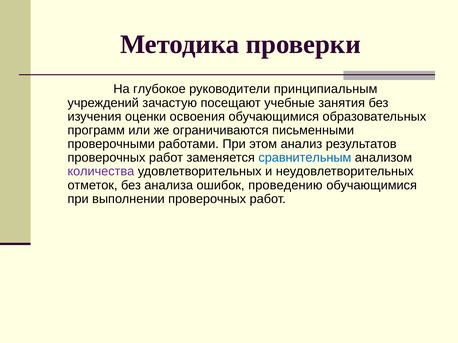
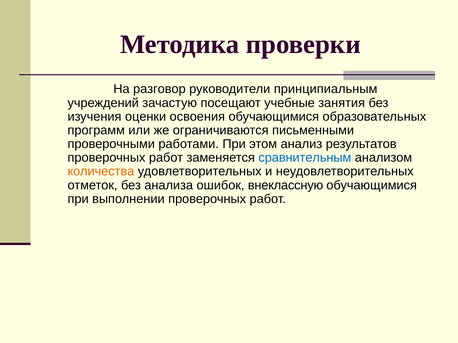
глубокое: глубокое -> разговор
количества colour: purple -> orange
проведению: проведению -> внеклассную
